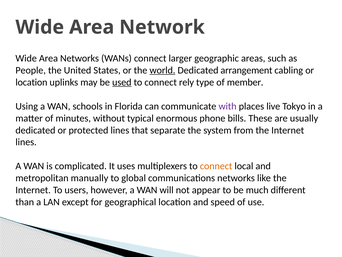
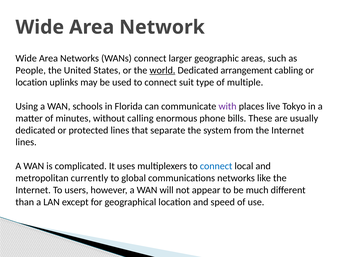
used underline: present -> none
rely: rely -> suit
member: member -> multiple
typical: typical -> calling
connect at (216, 166) colour: orange -> blue
manually: manually -> currently
